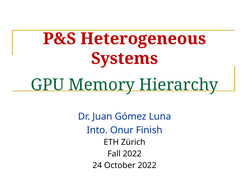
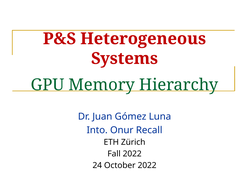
Finish: Finish -> Recall
